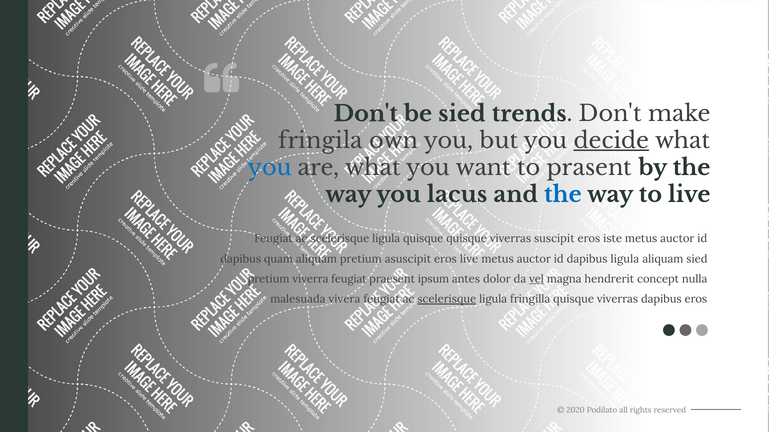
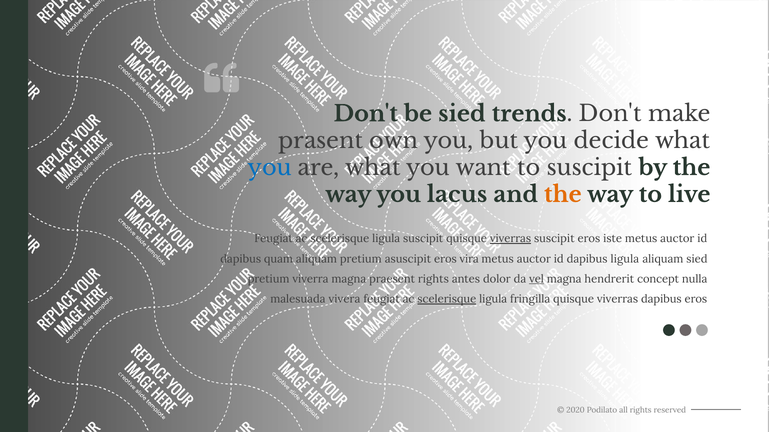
fringila: fringila -> prasent
decide underline: present -> none
to prasent: prasent -> suscipit
the at (563, 195) colour: blue -> orange
ligula quisque: quisque -> suscipit
viverras at (510, 239) underline: none -> present
eros live: live -> vira
viverra feugiat: feugiat -> magna
praesent ipsum: ipsum -> rights
